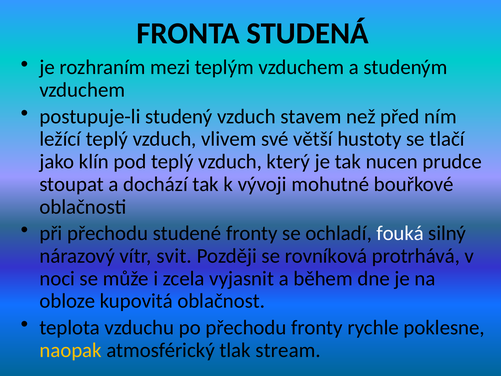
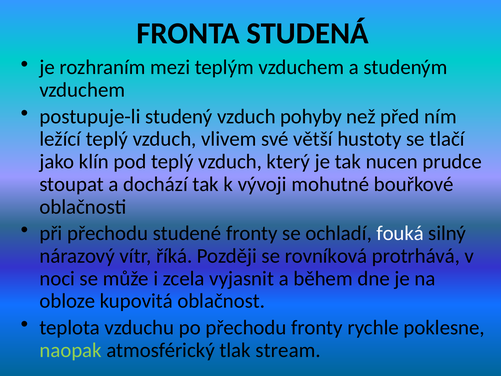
stavem: stavem -> pohyby
svit: svit -> říká
naopak colour: yellow -> light green
